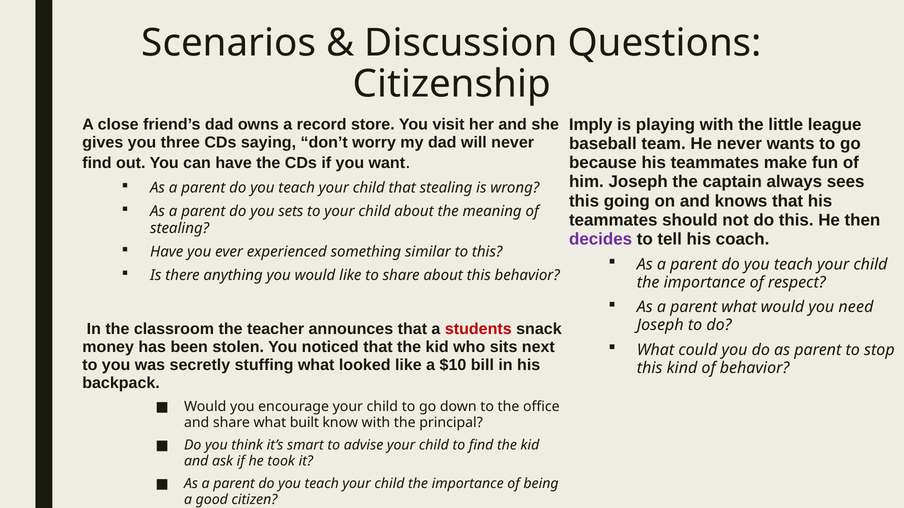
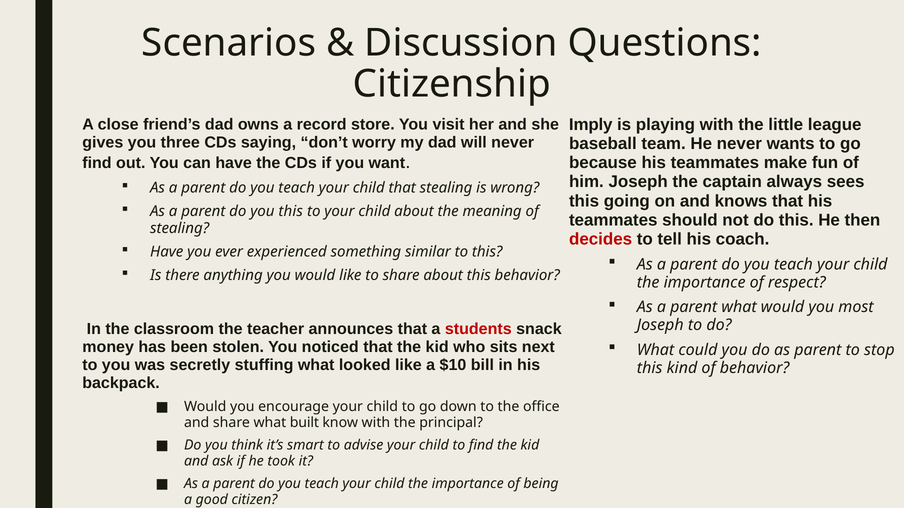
you sets: sets -> this
decides colour: purple -> red
need: need -> most
